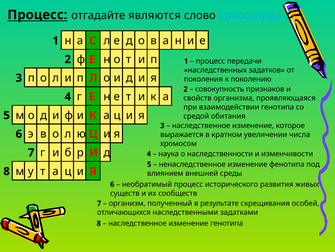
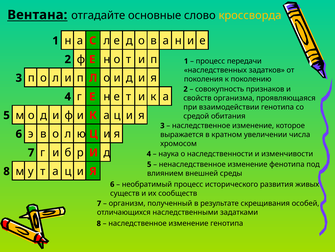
Процесс at (37, 15): Процесс -> Вентана
являются: являются -> основные
кроссворда colour: light blue -> yellow
